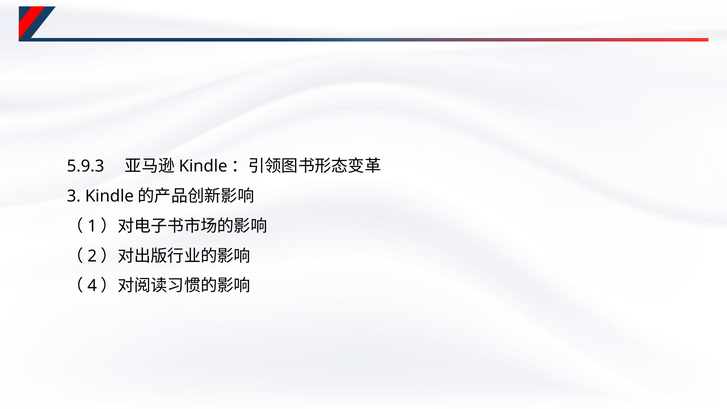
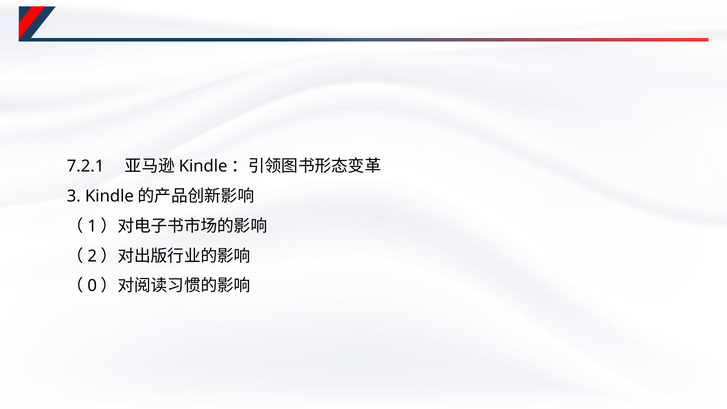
5.9.3: 5.9.3 -> 7.2.1
4: 4 -> 0
